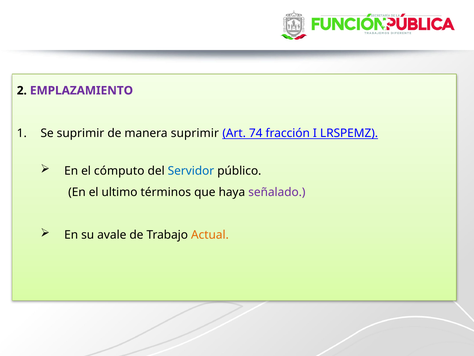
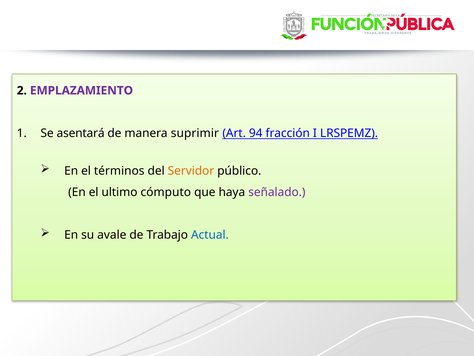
Se suprimir: suprimir -> asentará
74: 74 -> 94
cómputo: cómputo -> términos
Servidor colour: blue -> orange
términos: términos -> cómputo
Actual colour: orange -> blue
